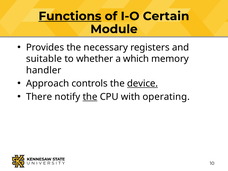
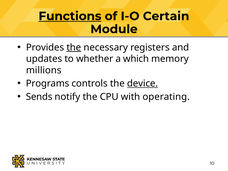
the at (74, 47) underline: none -> present
suitable: suitable -> updates
handler: handler -> millions
Approach: Approach -> Programs
There: There -> Sends
the at (90, 97) underline: present -> none
